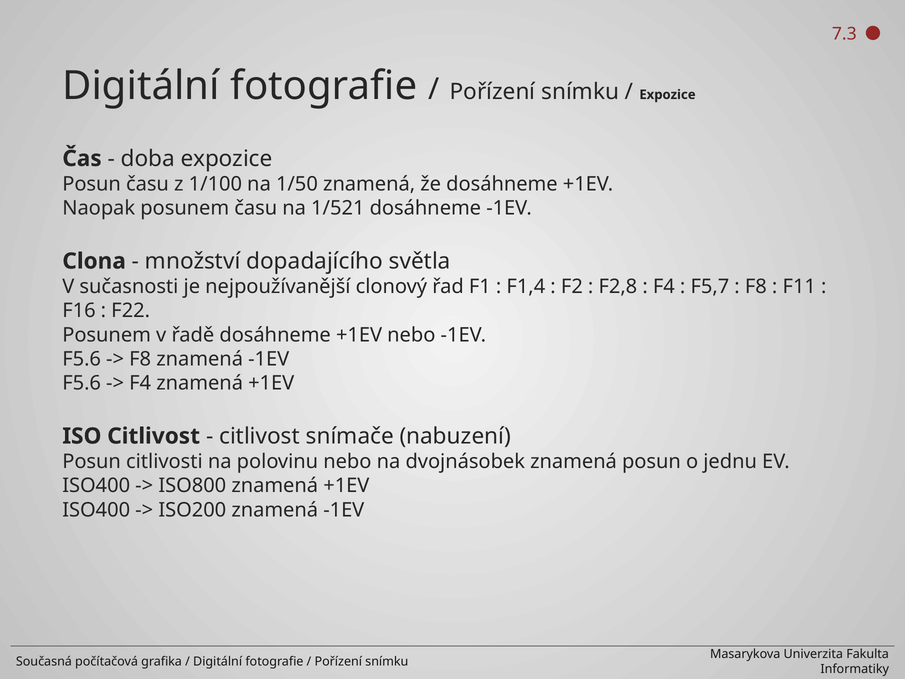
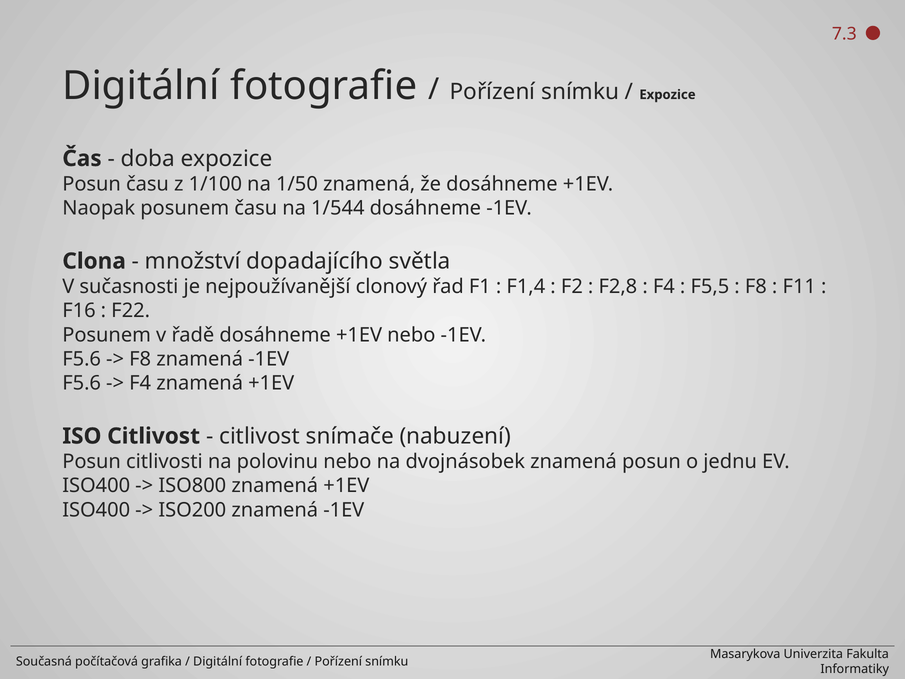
1/521: 1/521 -> 1/544
F5,7: F5,7 -> F5,5
